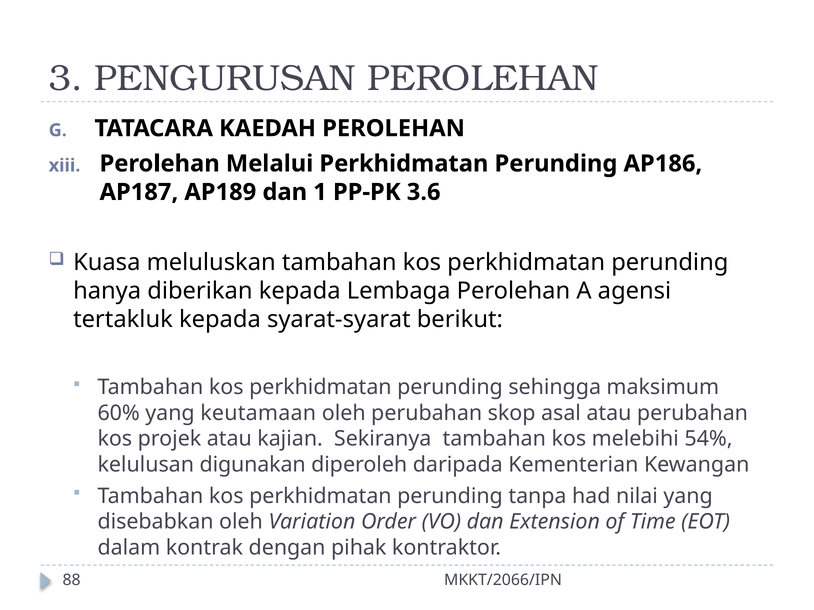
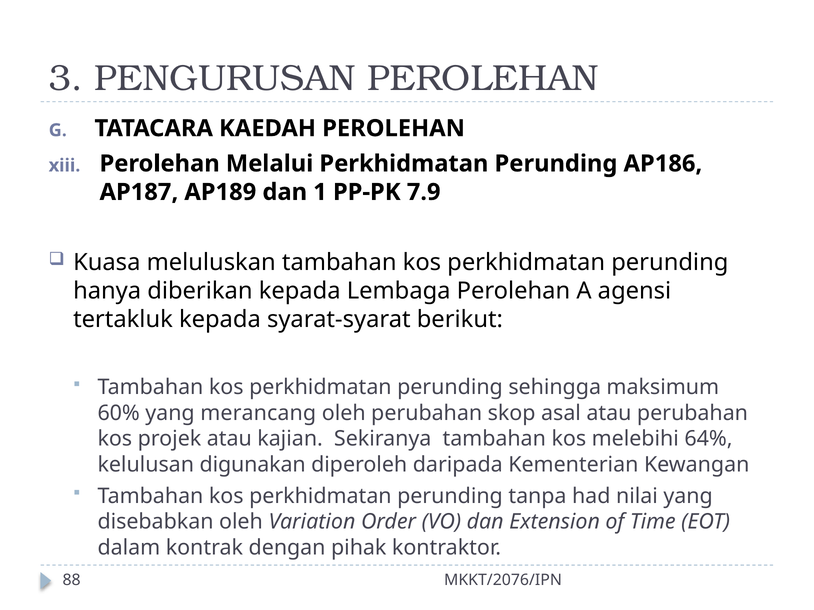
3.6: 3.6 -> 7.9
keutamaan: keutamaan -> merancang
54%: 54% -> 64%
MKKT/2066/IPN: MKKT/2066/IPN -> MKKT/2076/IPN
